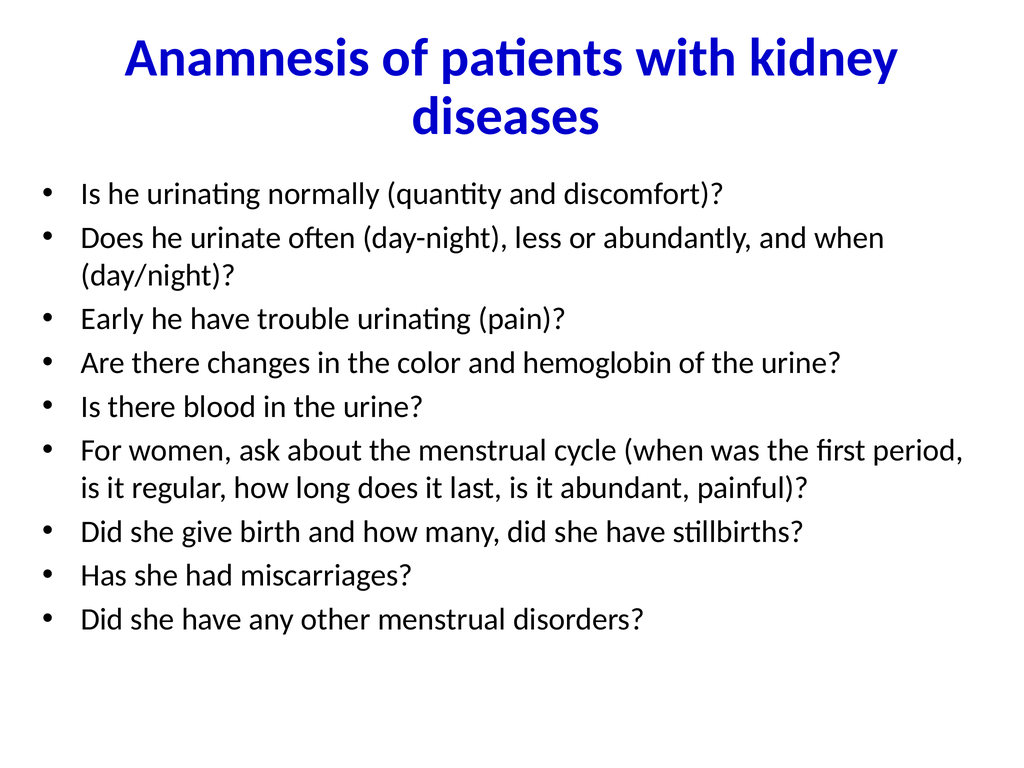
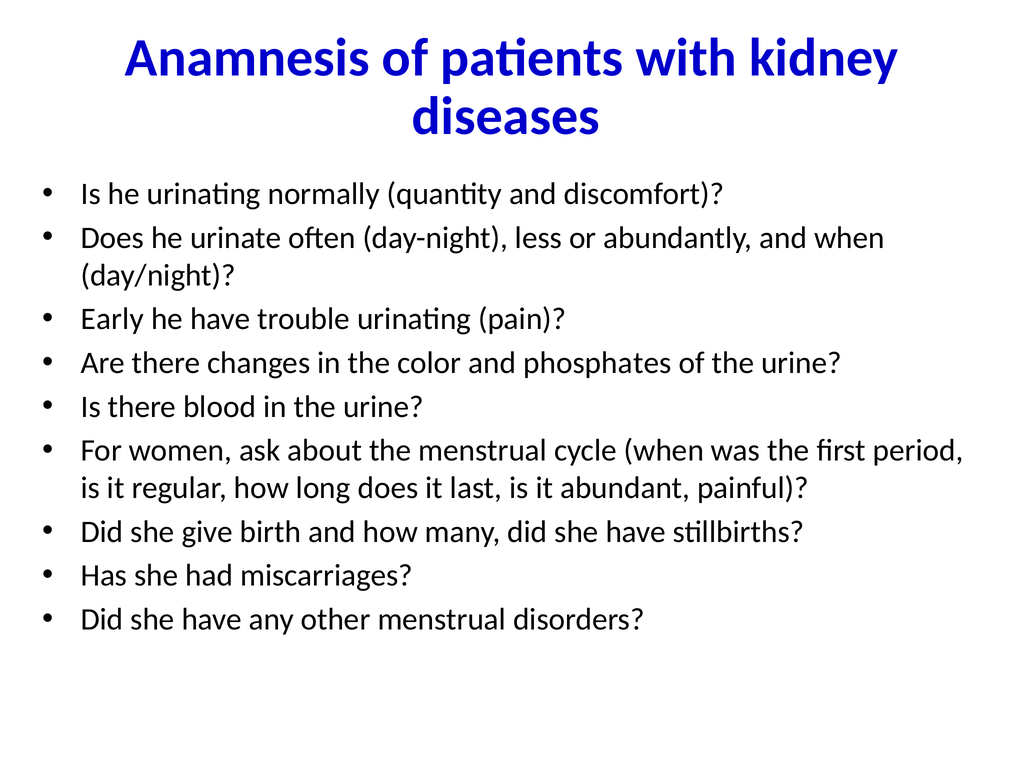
hemoglobin: hemoglobin -> phosphates
